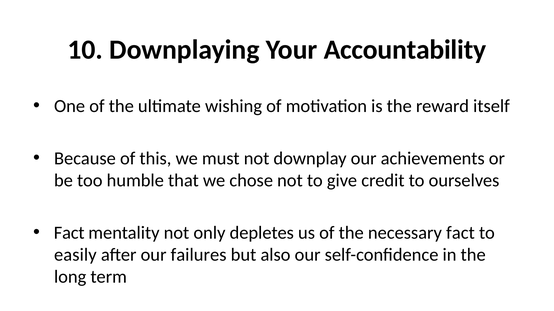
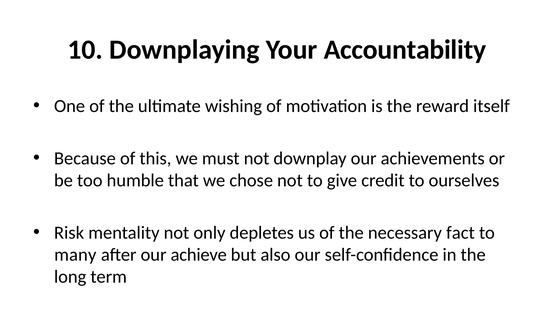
Fact at (69, 233): Fact -> Risk
easily: easily -> many
failures: failures -> achieve
